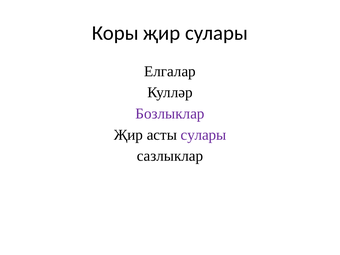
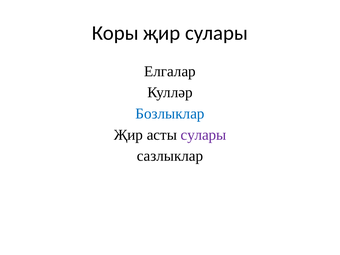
Бозлыклар colour: purple -> blue
